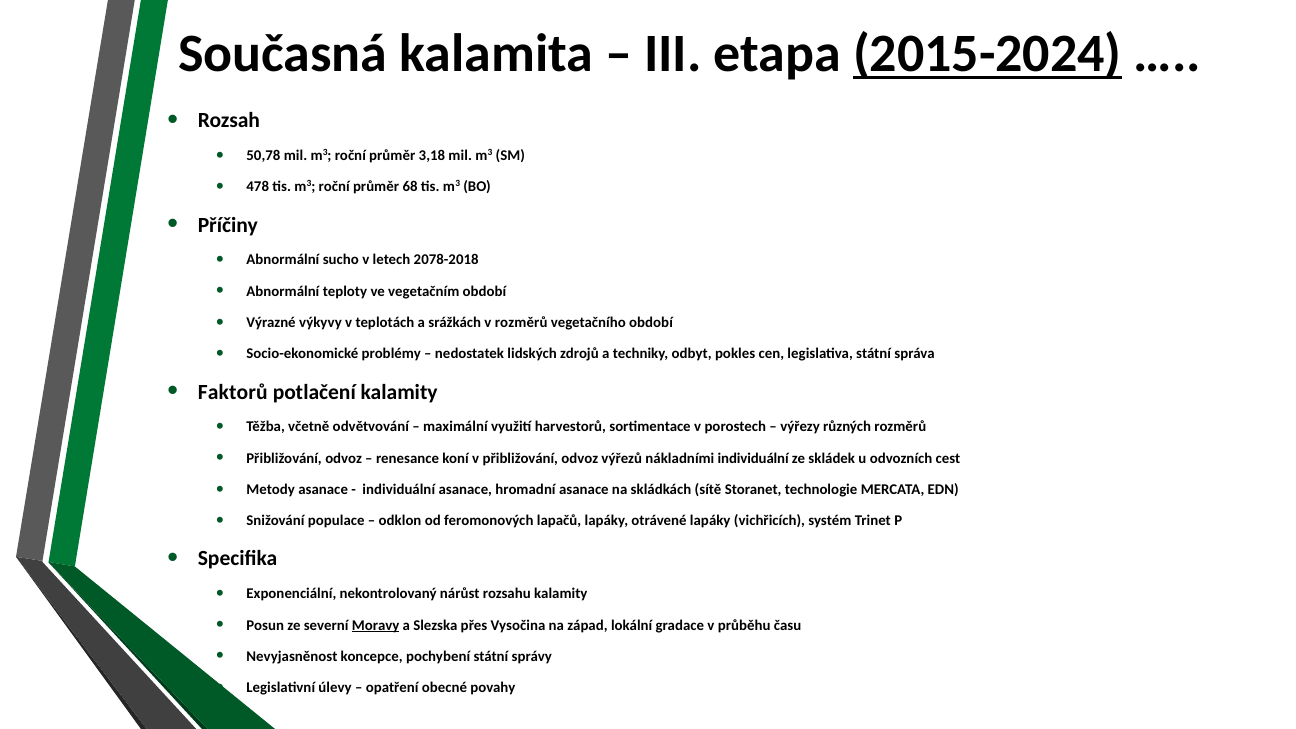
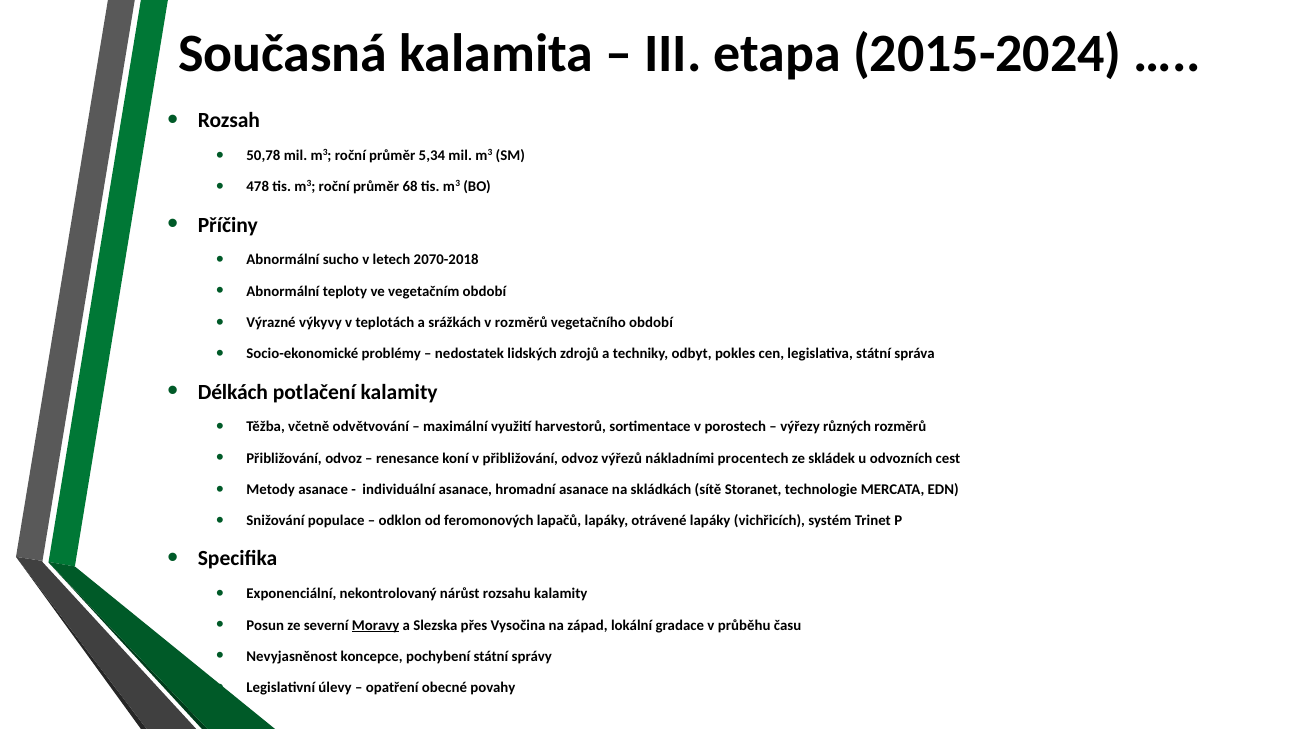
2015-2024 underline: present -> none
3,18: 3,18 -> 5,34
2078-2018: 2078-2018 -> 2070-2018
Faktorů: Faktorů -> Délkách
nákladními individuální: individuální -> procentech
